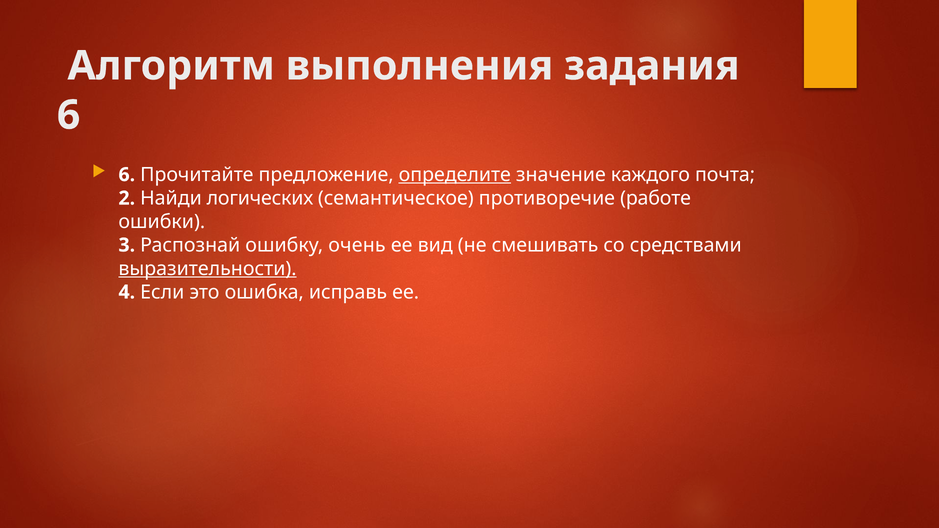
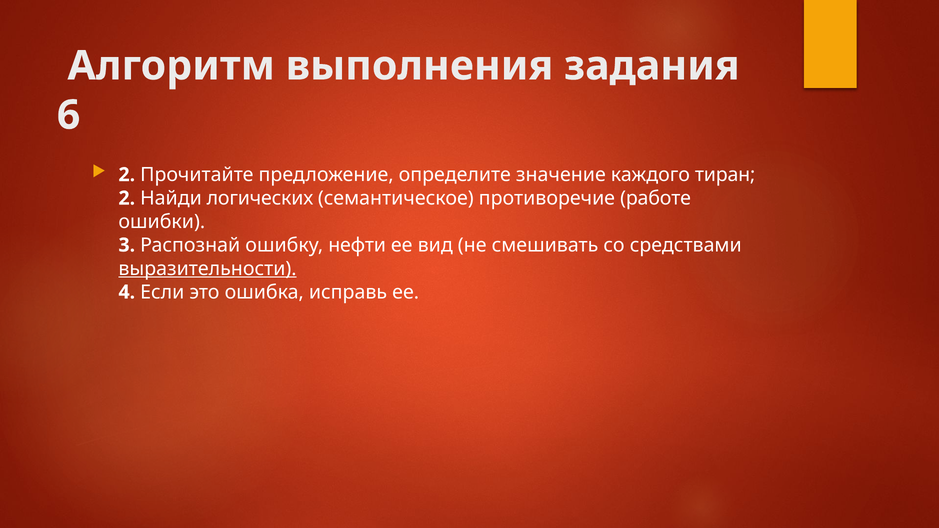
6 at (127, 175): 6 -> 2
определите underline: present -> none
почта: почта -> тиран
очень: очень -> нефти
